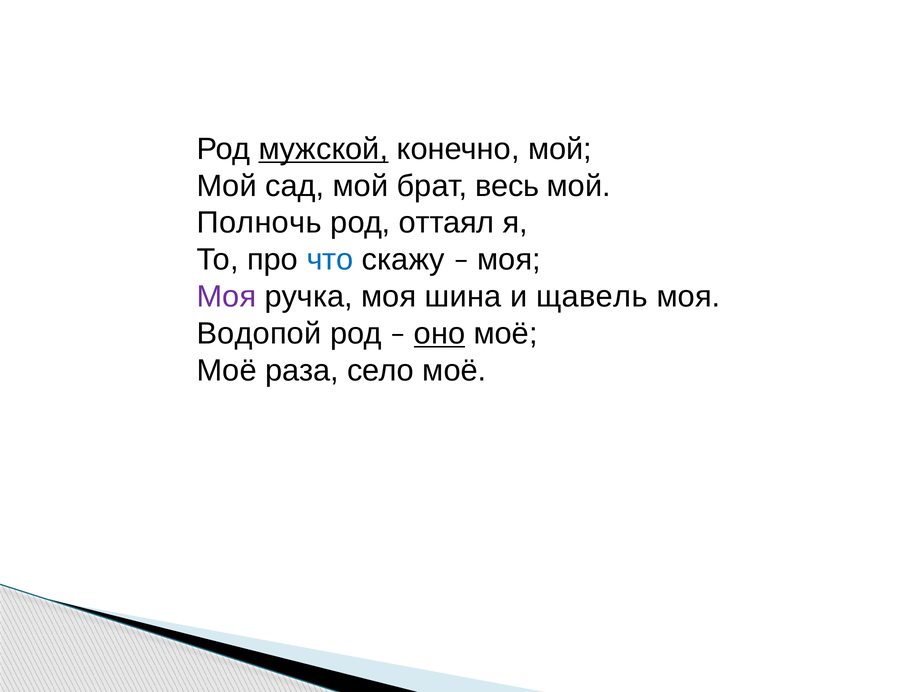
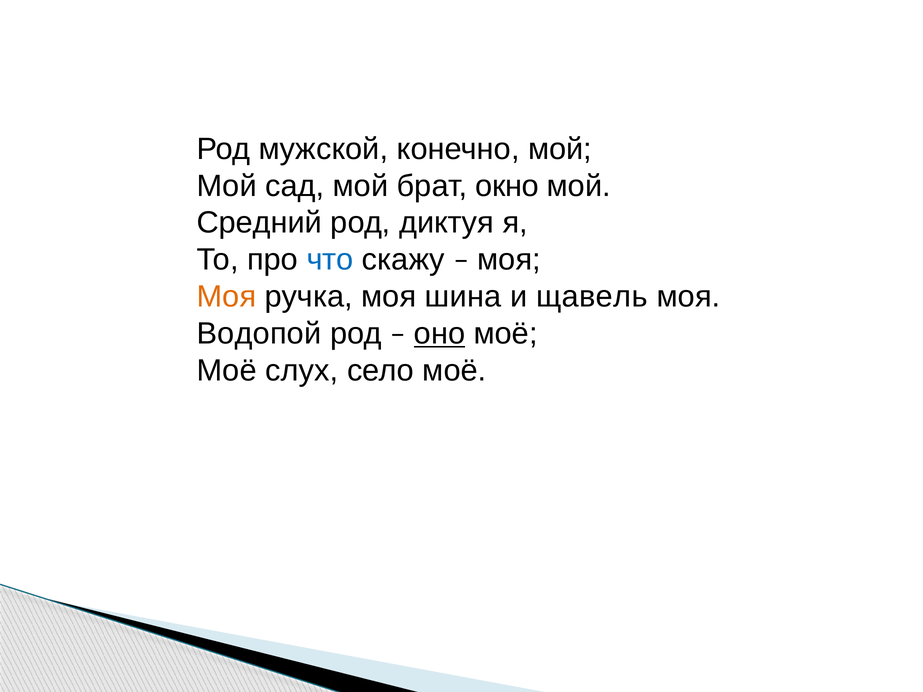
мужской underline: present -> none
весь: весь -> окно
Полночь: Полночь -> Средний
оттаял: оттаял -> диктуя
Моя at (226, 297) colour: purple -> orange
раза: раза -> слух
